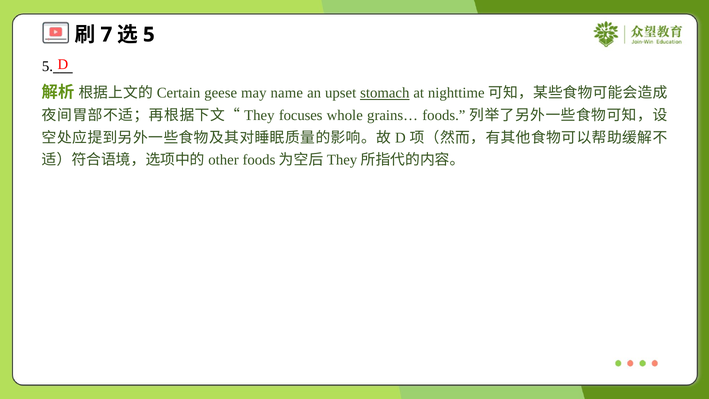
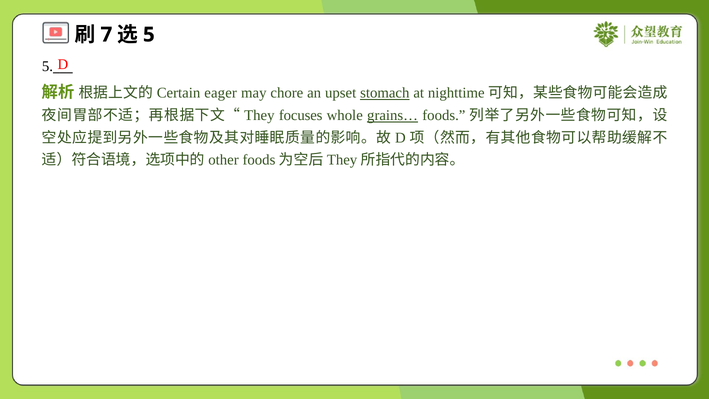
geese: geese -> eager
name: name -> chore
grains… underline: none -> present
